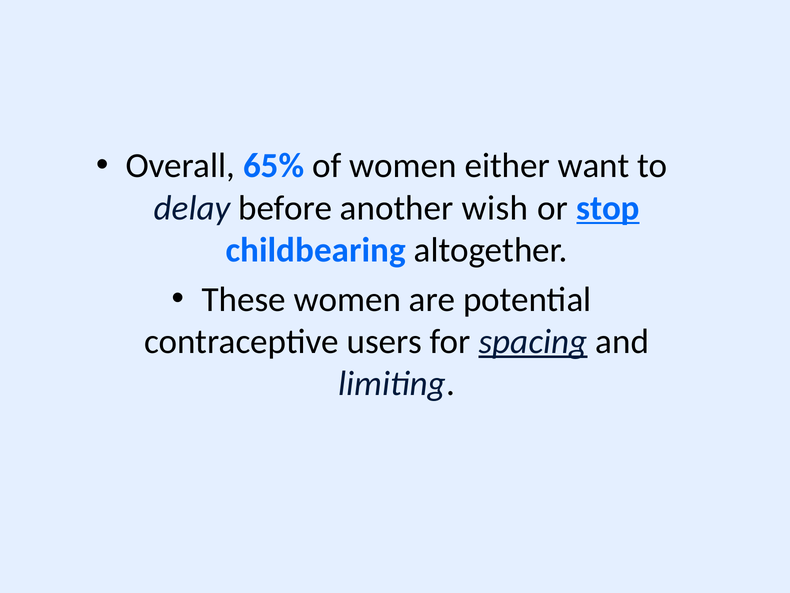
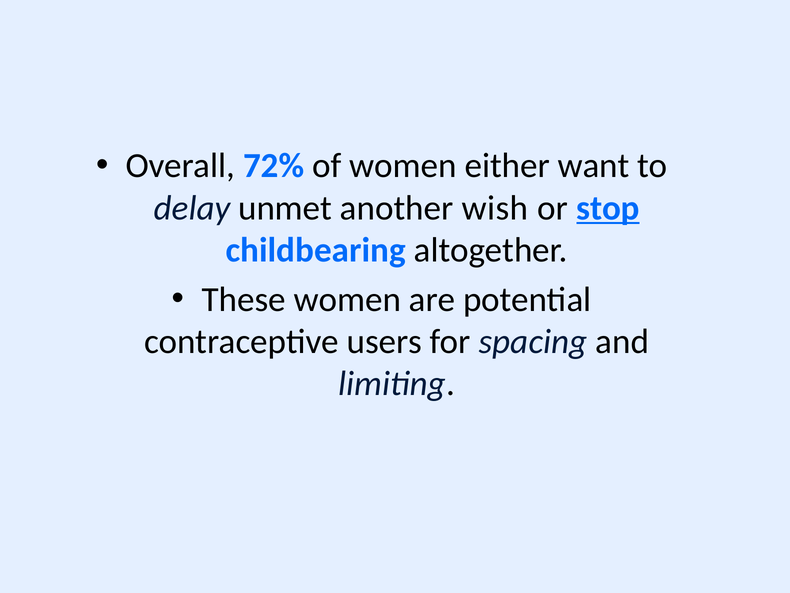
65%: 65% -> 72%
before: before -> unmet
spacing underline: present -> none
